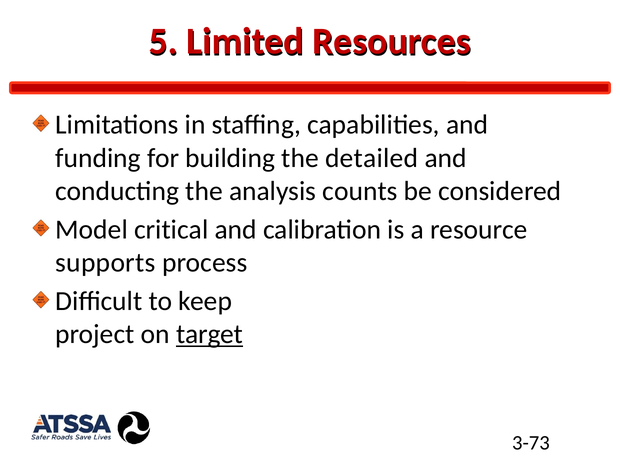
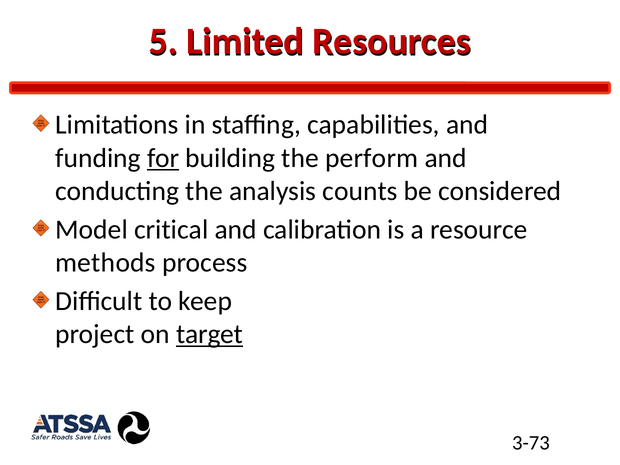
for underline: none -> present
detailed: detailed -> perform
supports: supports -> methods
